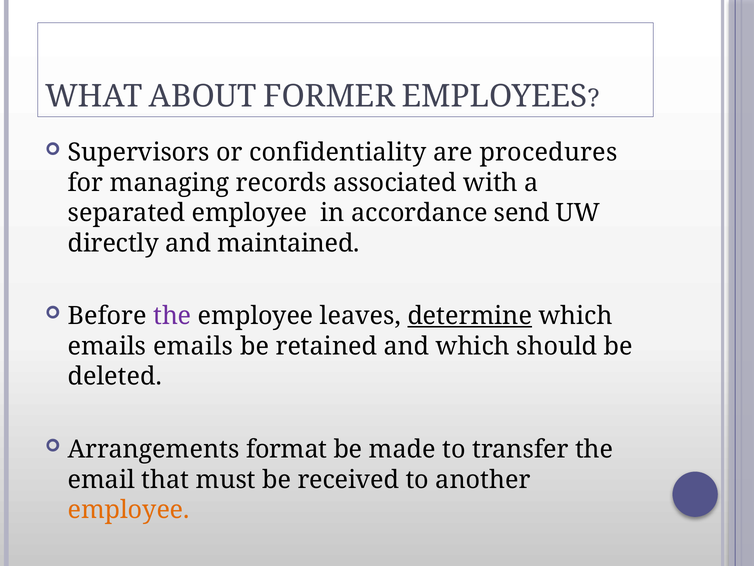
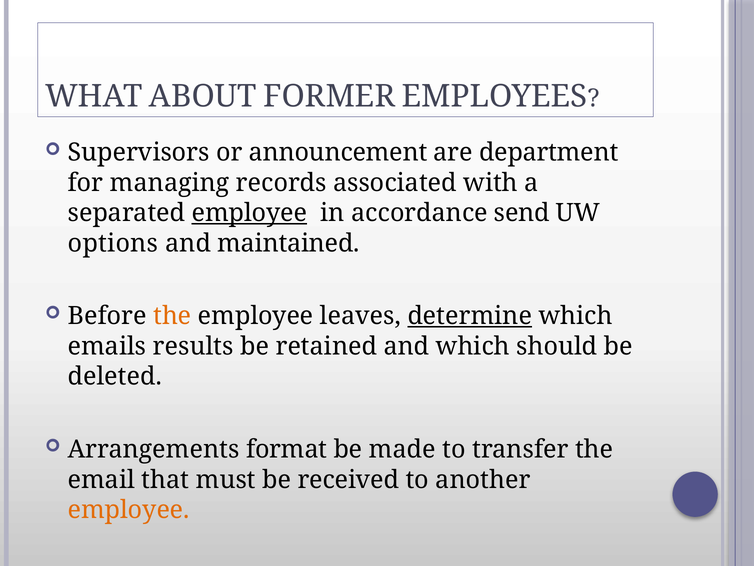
confidentiality: confidentiality -> announcement
procedures: procedures -> department
employee at (250, 213) underline: none -> present
directly: directly -> options
the at (172, 316) colour: purple -> orange
emails emails: emails -> results
